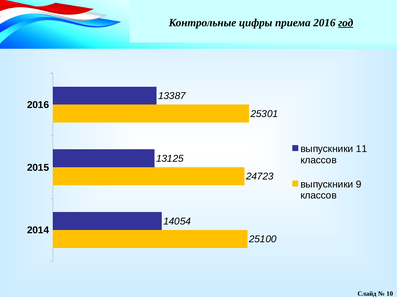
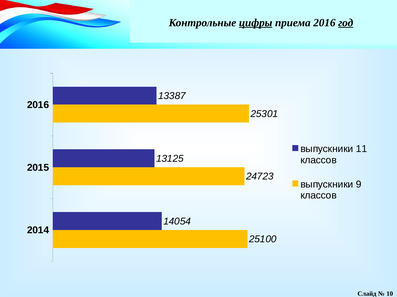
цифры underline: none -> present
